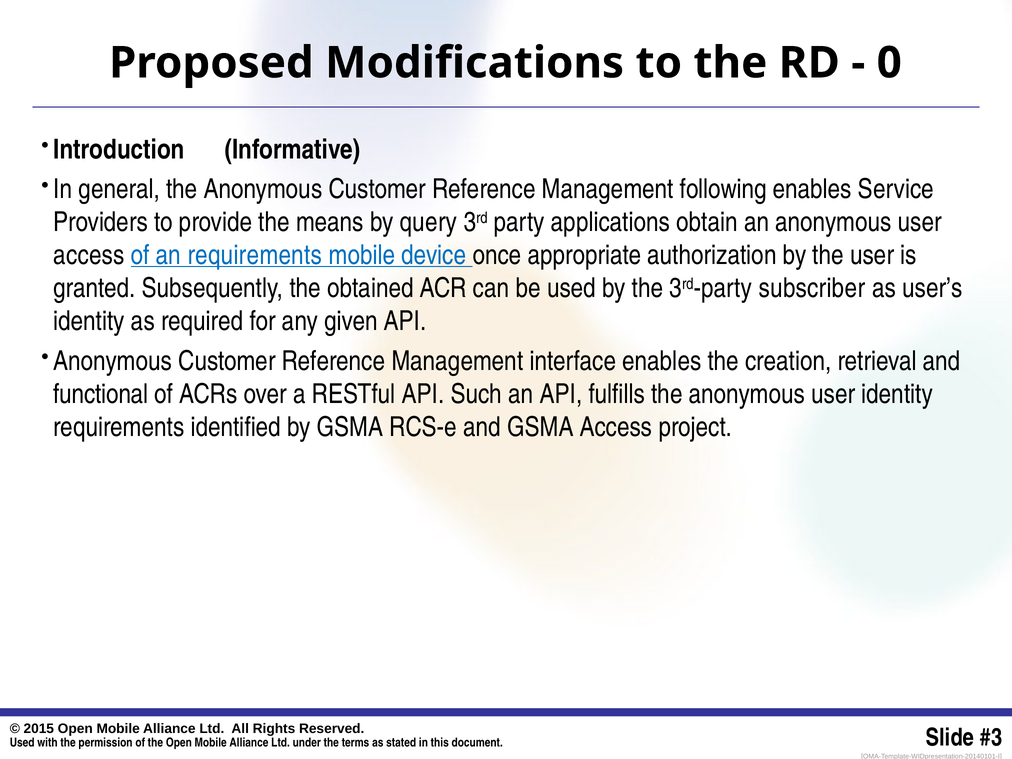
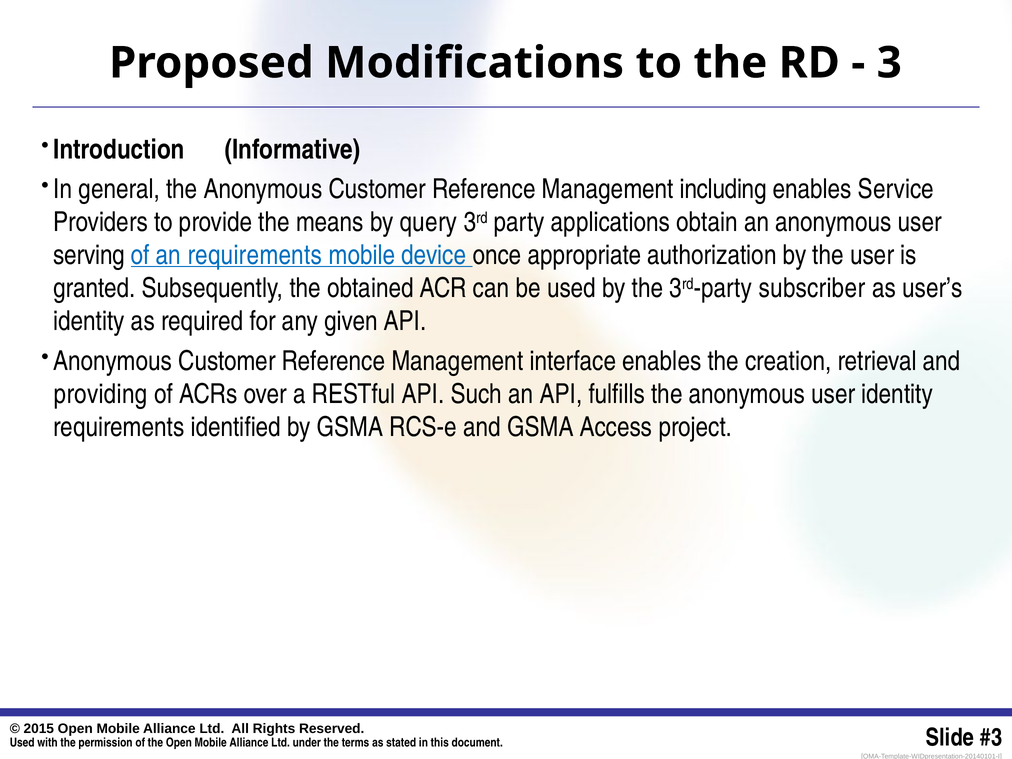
0: 0 -> 3
following: following -> including
access at (89, 255): access -> serving
functional: functional -> providing
